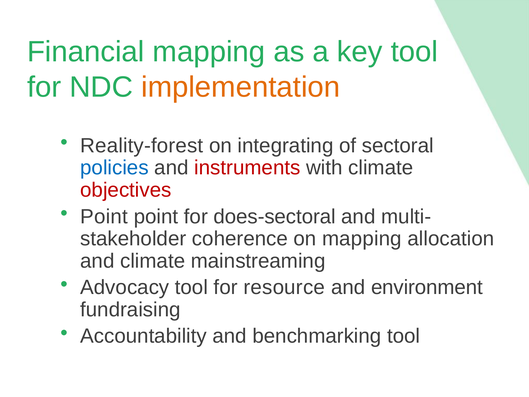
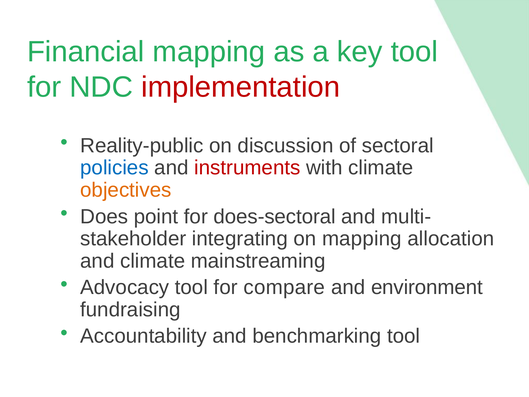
implementation colour: orange -> red
Reality-forest: Reality-forest -> Reality-public
integrating: integrating -> discussion
objectives colour: red -> orange
Point at (104, 216): Point -> Does
coherence: coherence -> integrating
resource: resource -> compare
